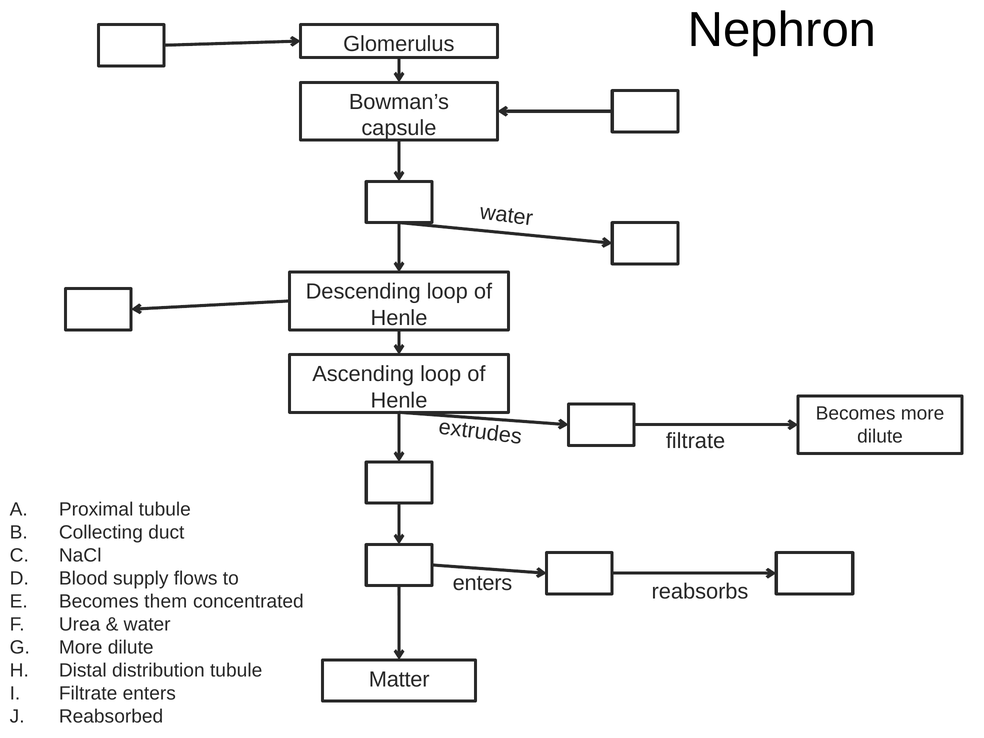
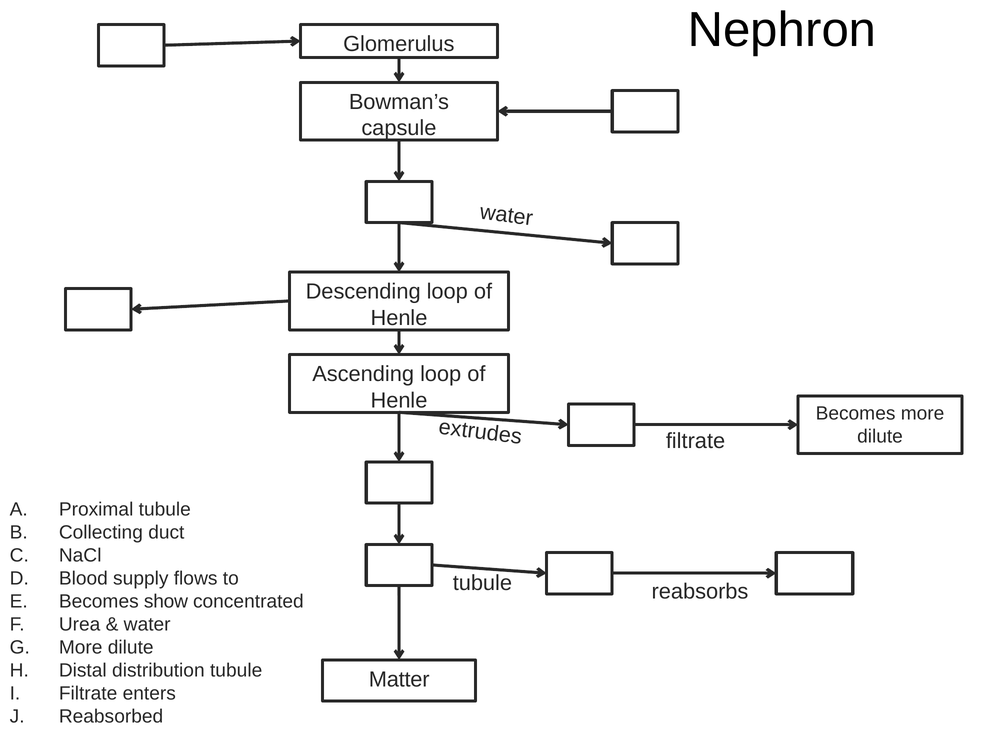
enters at (482, 583): enters -> tubule
them: them -> show
